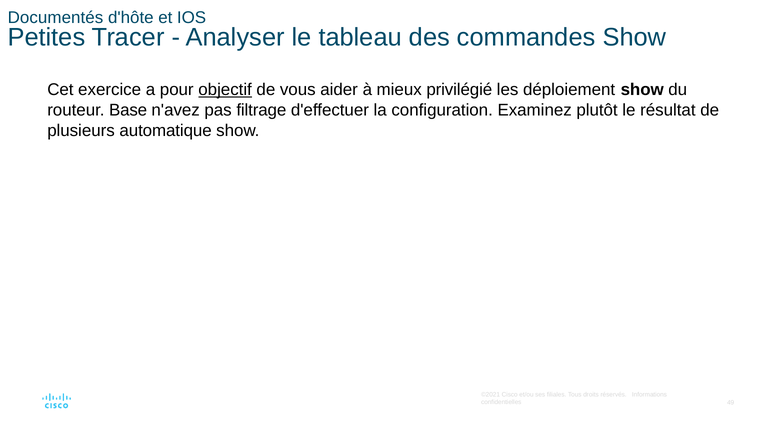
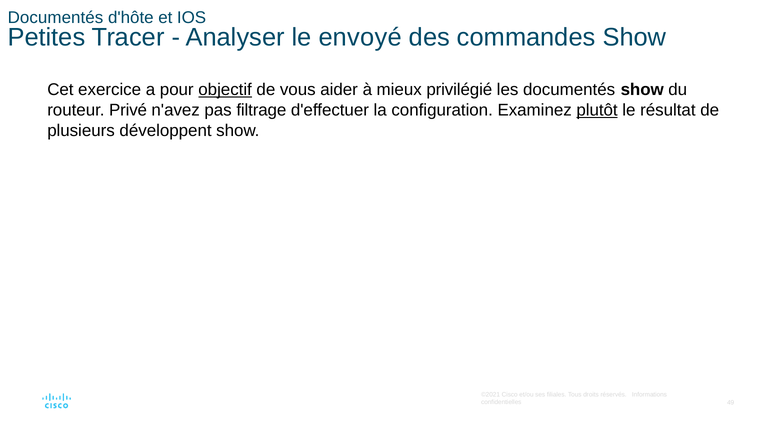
tableau: tableau -> envoyé
les déploiement: déploiement -> documentés
Base: Base -> Privé
plutôt underline: none -> present
automatique: automatique -> développent
